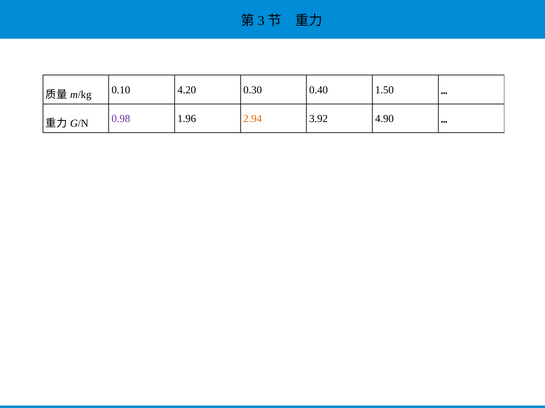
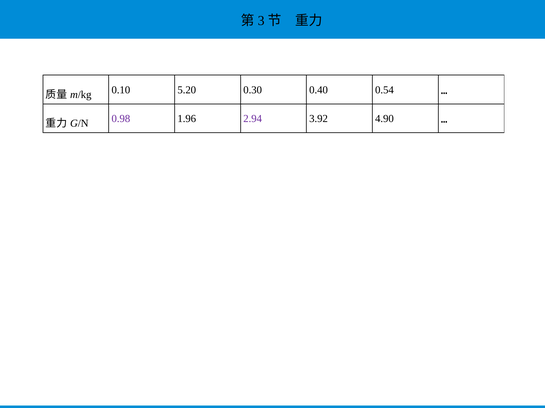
4.20: 4.20 -> 5.20
1.50: 1.50 -> 0.54
2.94 colour: orange -> purple
